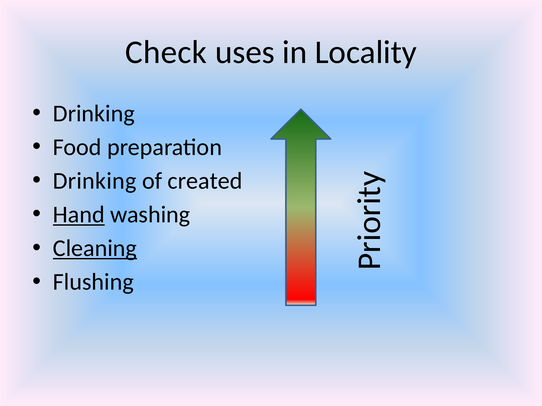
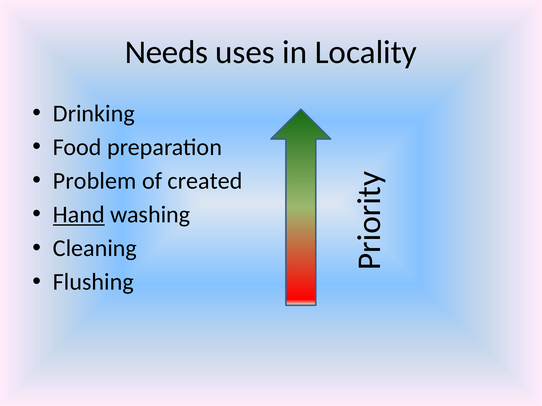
Check: Check -> Needs
Drinking at (95, 181): Drinking -> Problem
Cleaning underline: present -> none
